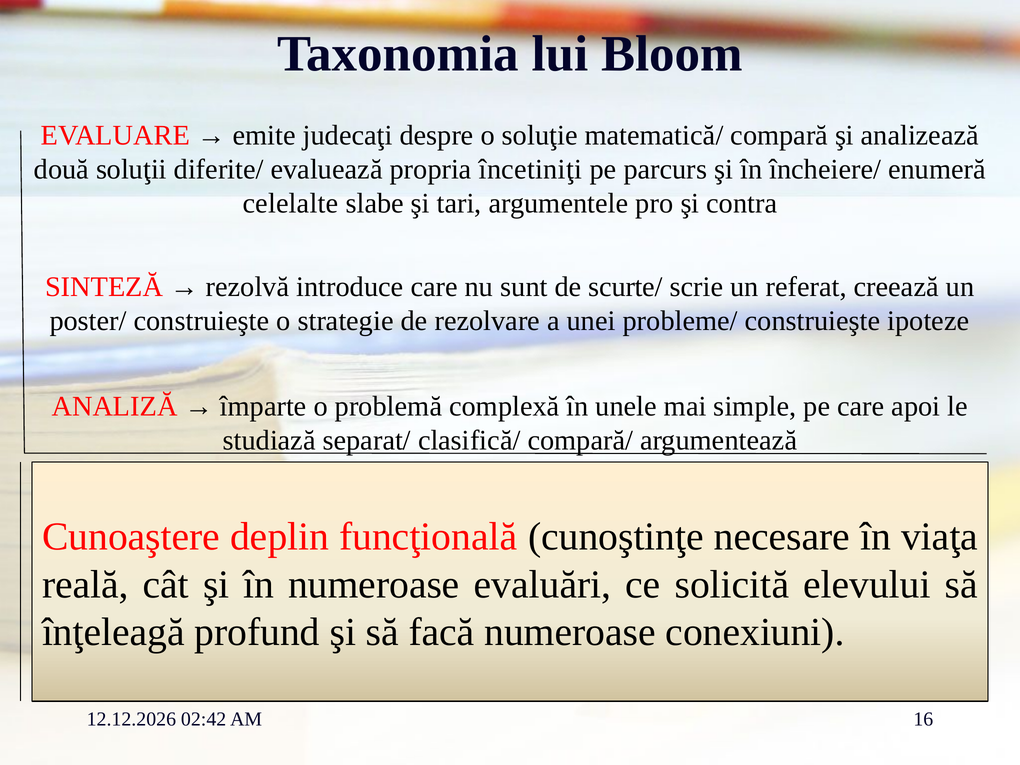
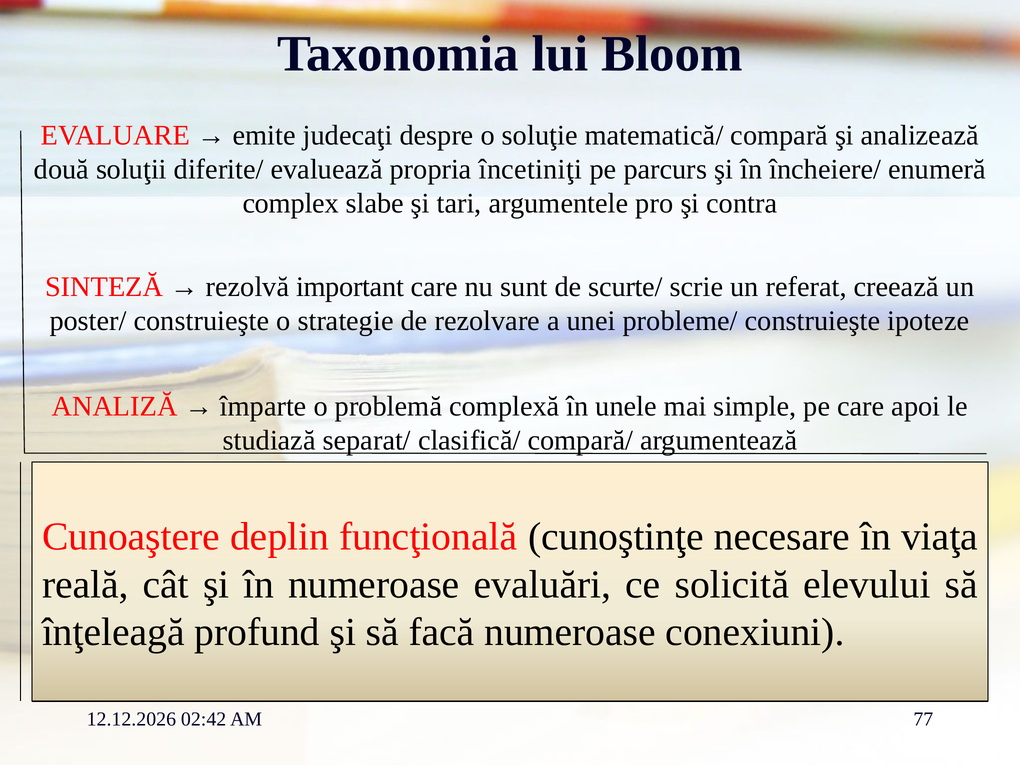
celelalte: celelalte -> complex
introduce: introduce -> important
16: 16 -> 77
